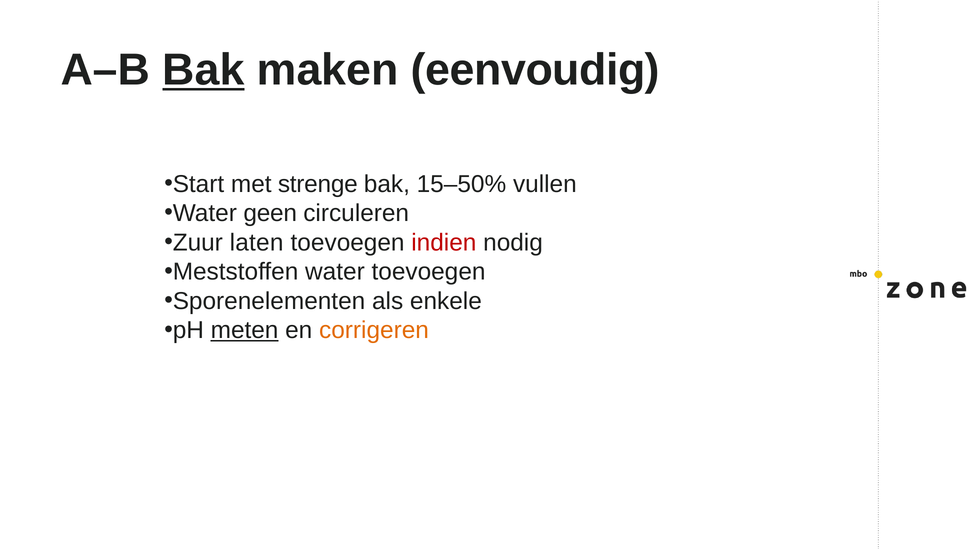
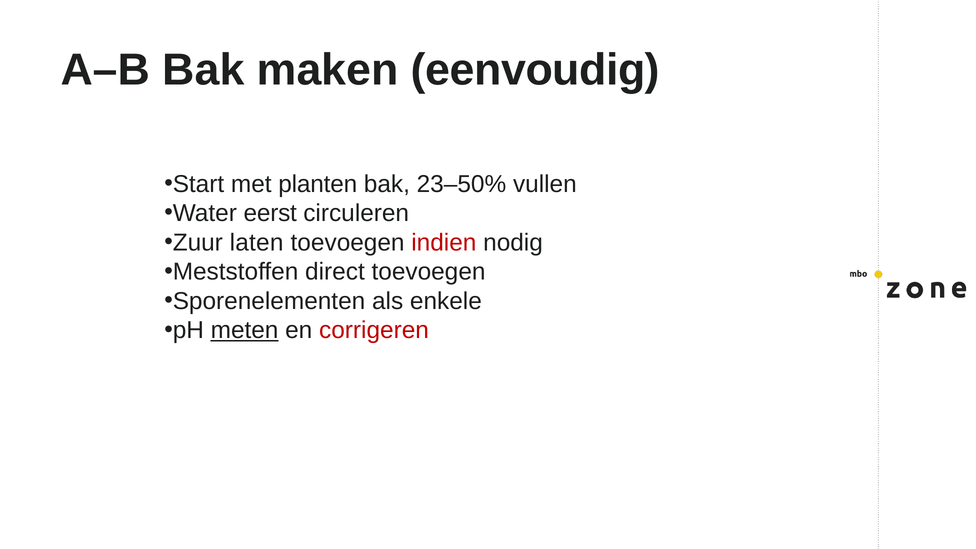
Bak at (203, 70) underline: present -> none
strenge: strenge -> planten
15–50%: 15–50% -> 23–50%
geen: geen -> eerst
Meststoffen water: water -> direct
corrigeren colour: orange -> red
